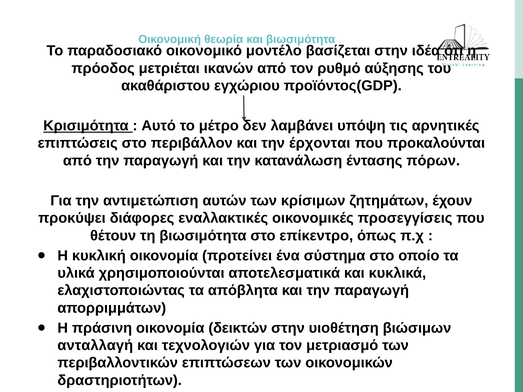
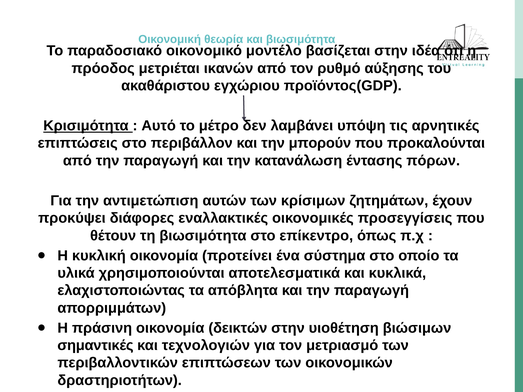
έρχονται: έρχονται -> μπορούν
ανταλλαγή: ανταλλαγή -> σημαντικές
